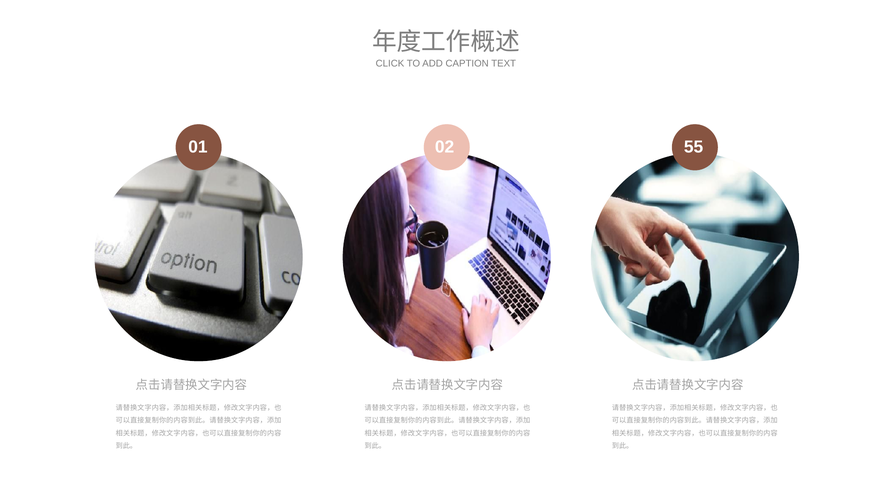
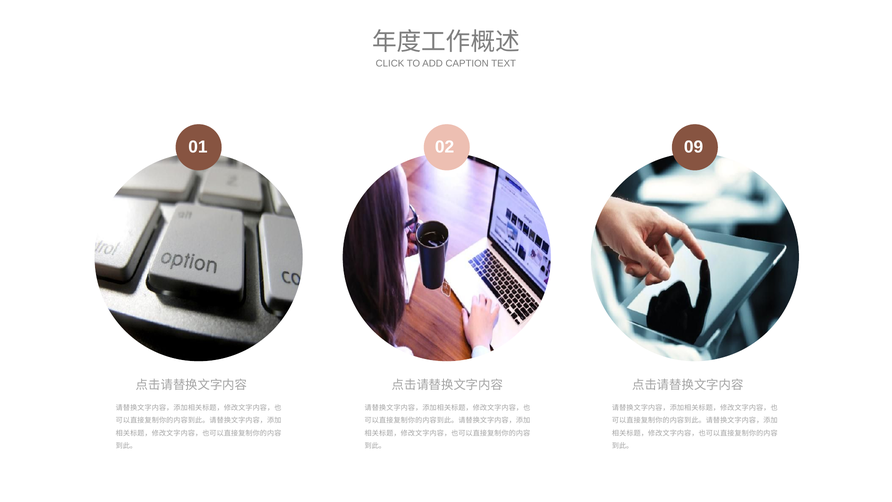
55: 55 -> 09
